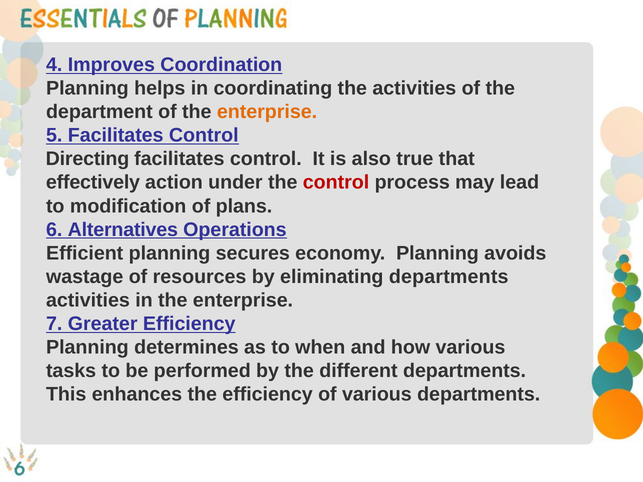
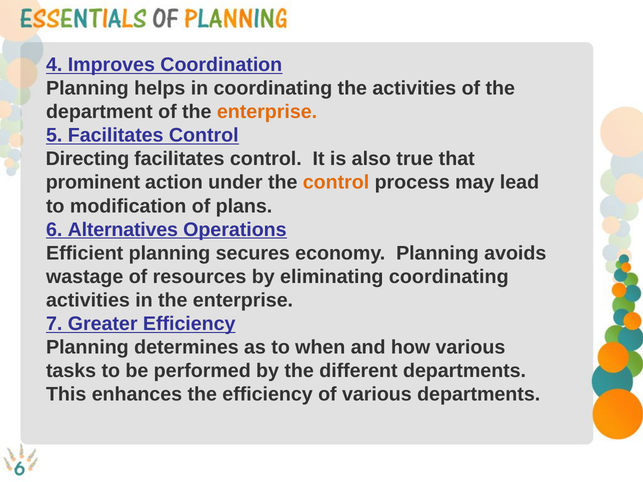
effectively: effectively -> prominent
control at (336, 183) colour: red -> orange
eliminating departments: departments -> coordinating
